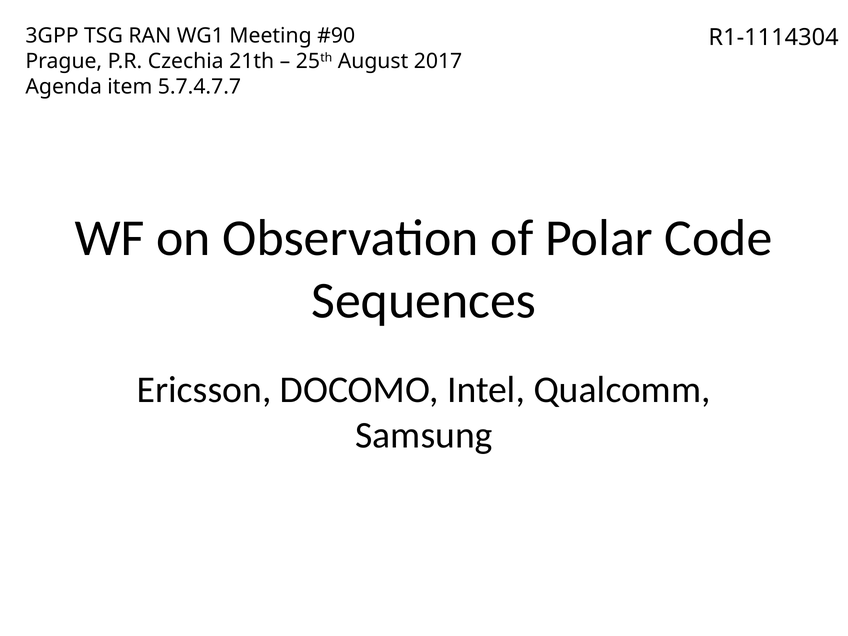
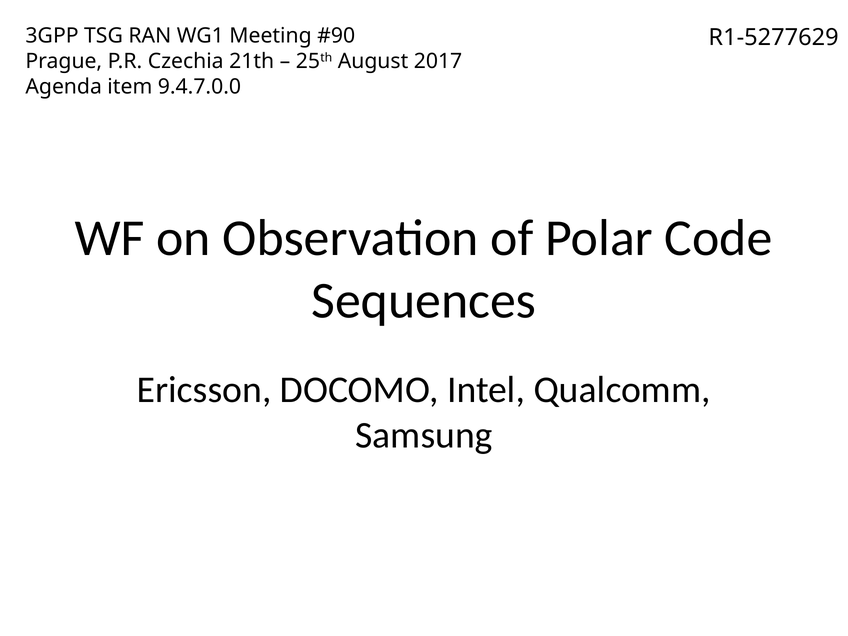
R1-1114304: R1-1114304 -> R1-5277629
5.7.4.7.7: 5.7.4.7.7 -> 9.4.7.0.0
